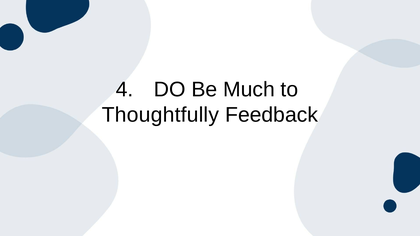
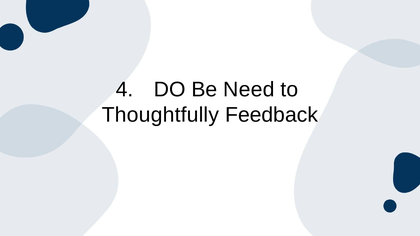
Much: Much -> Need
